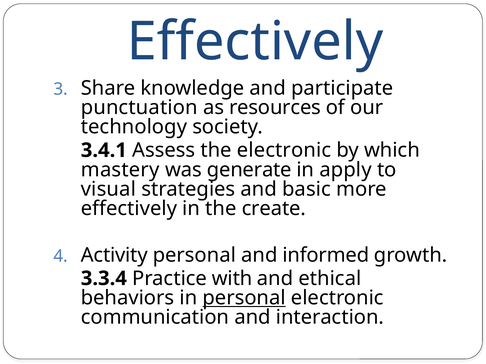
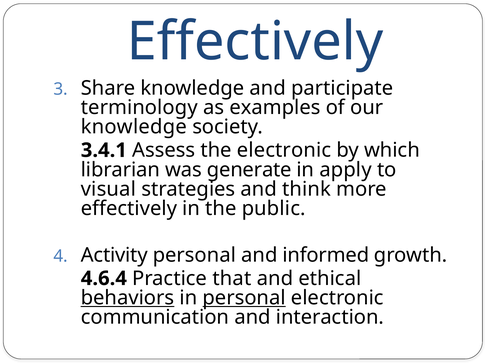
punctuation: punctuation -> terminology
resources: resources -> examples
technology at (134, 127): technology -> knowledge
mastery: mastery -> librarian
basic: basic -> think
create: create -> public
3.3.4: 3.3.4 -> 4.6.4
with: with -> that
behaviors underline: none -> present
